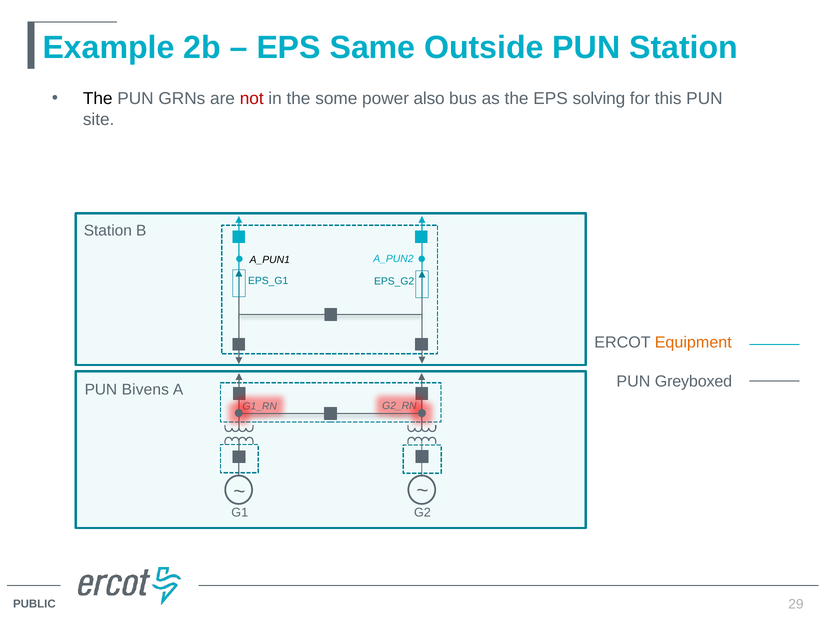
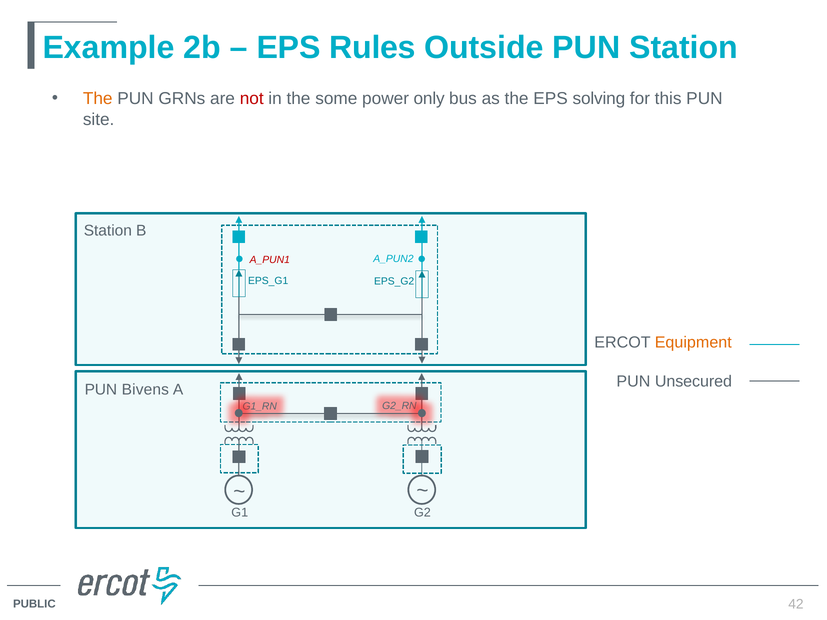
Same: Same -> Rules
The at (98, 99) colour: black -> orange
also: also -> only
A_PUN1 colour: black -> red
Greyboxed: Greyboxed -> Unsecured
29: 29 -> 42
